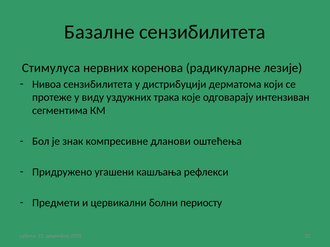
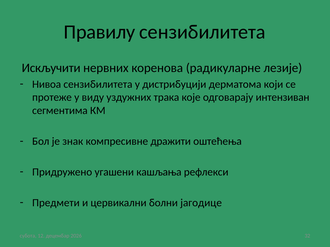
Базалне: Базалне -> Правилу
Стимулуса: Стимулуса -> Искључити
дланови: дланови -> дражити
периосту: периосту -> јагодице
